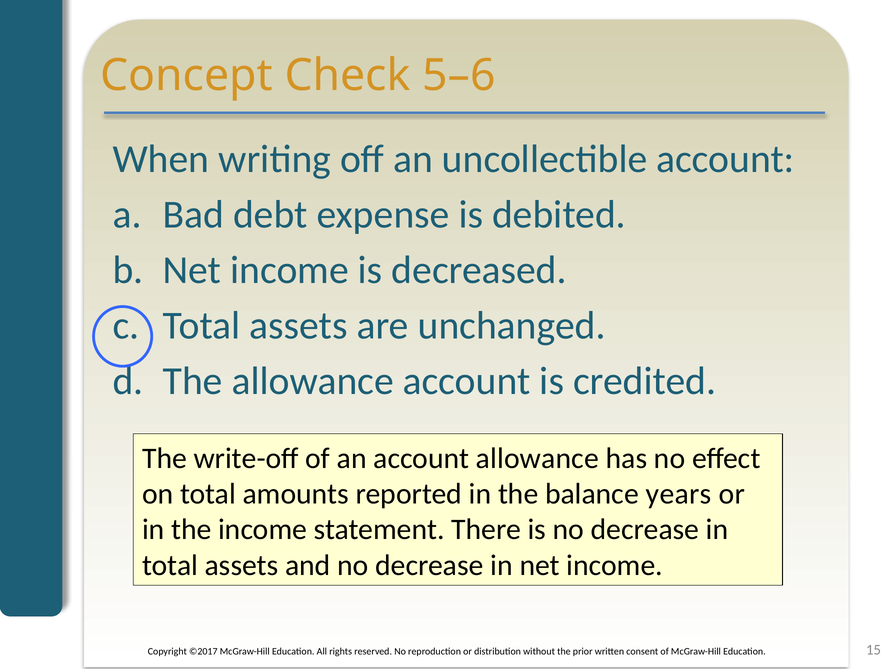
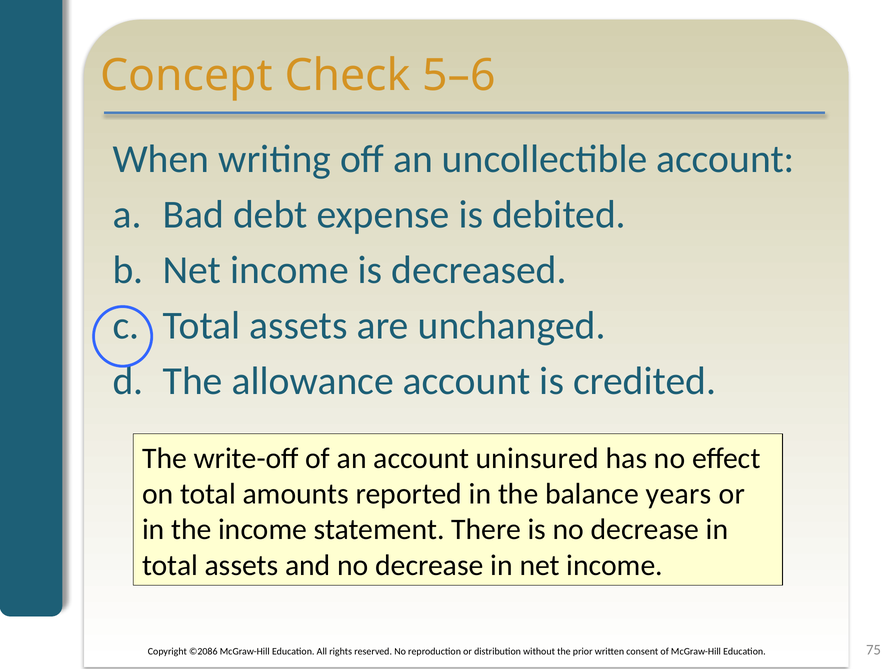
account allowance: allowance -> uninsured
©2017: ©2017 -> ©2086
15: 15 -> 75
